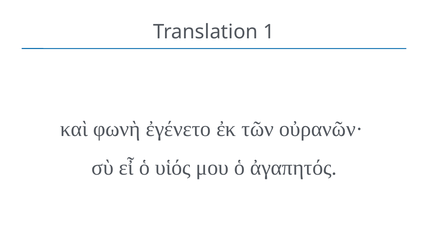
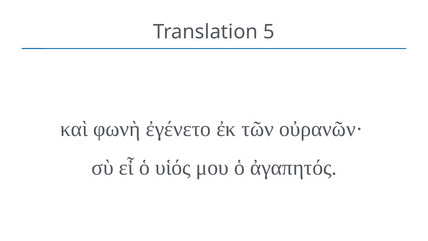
1: 1 -> 5
